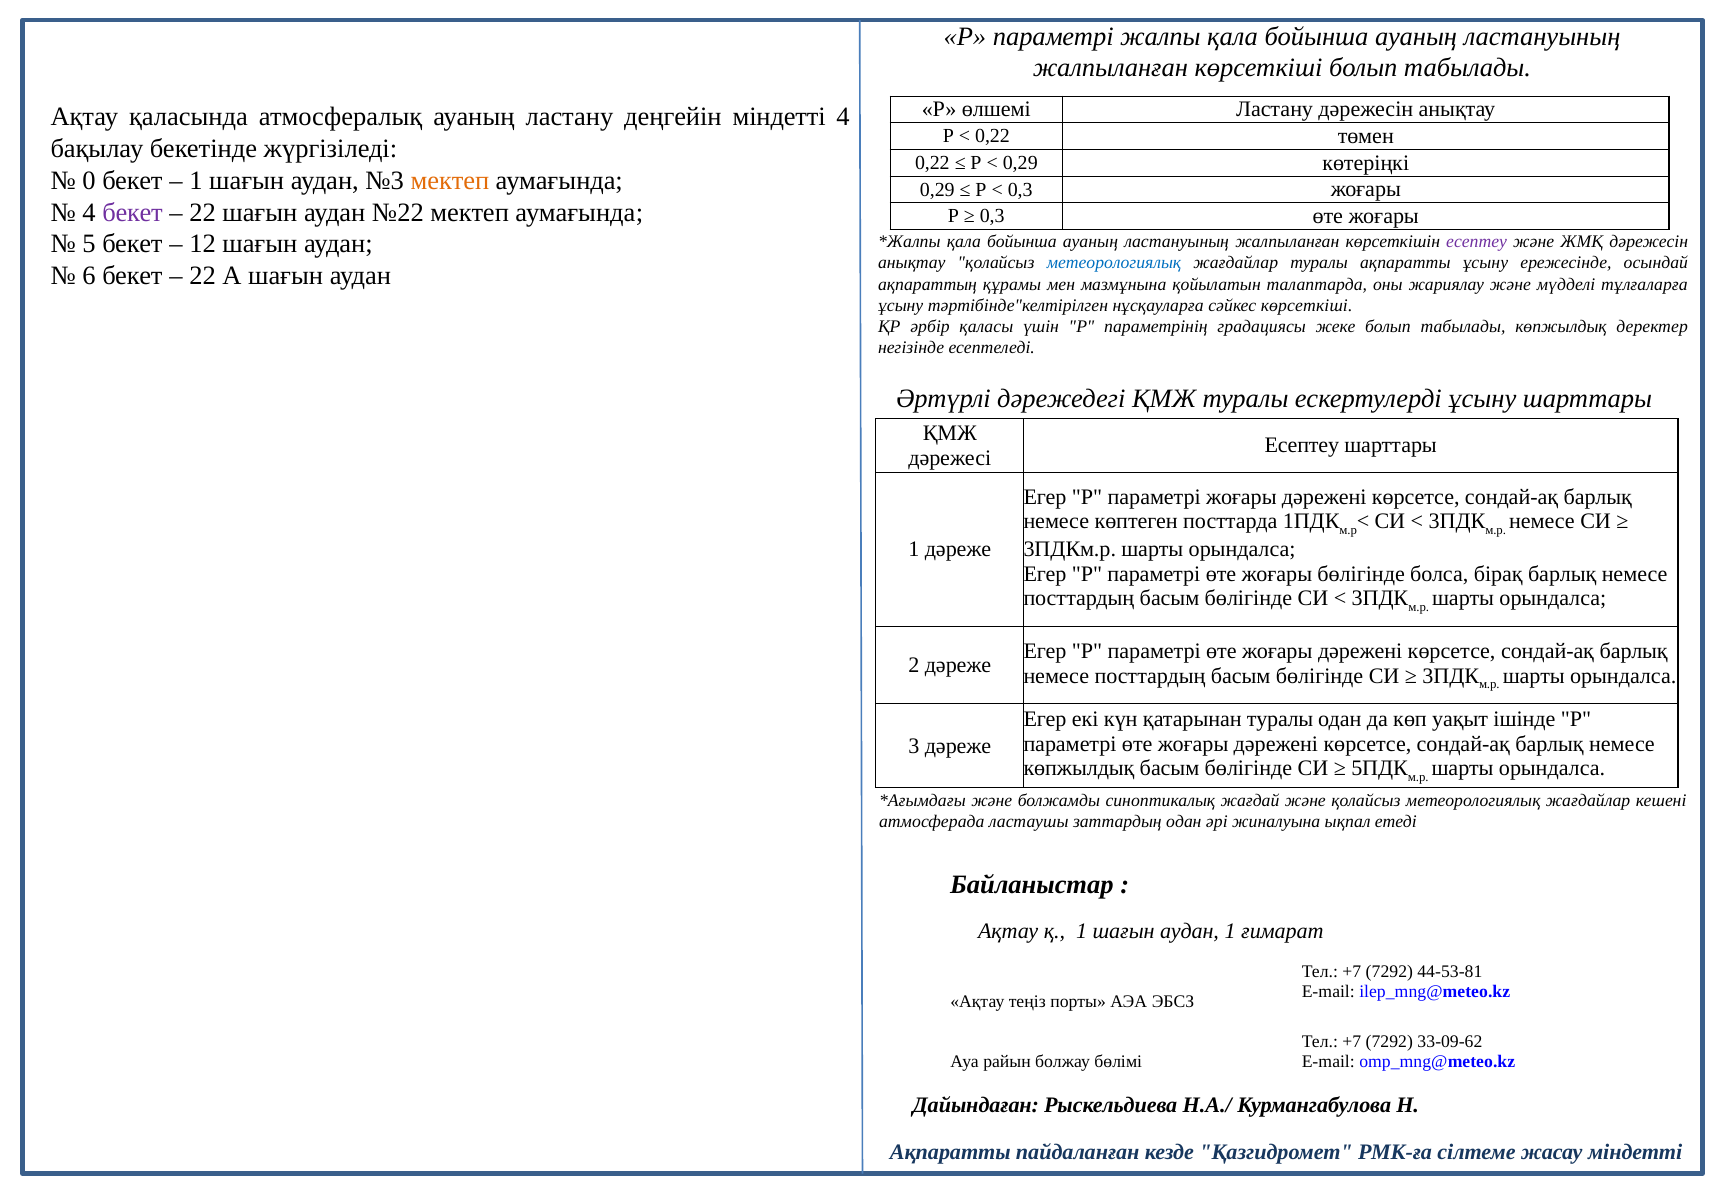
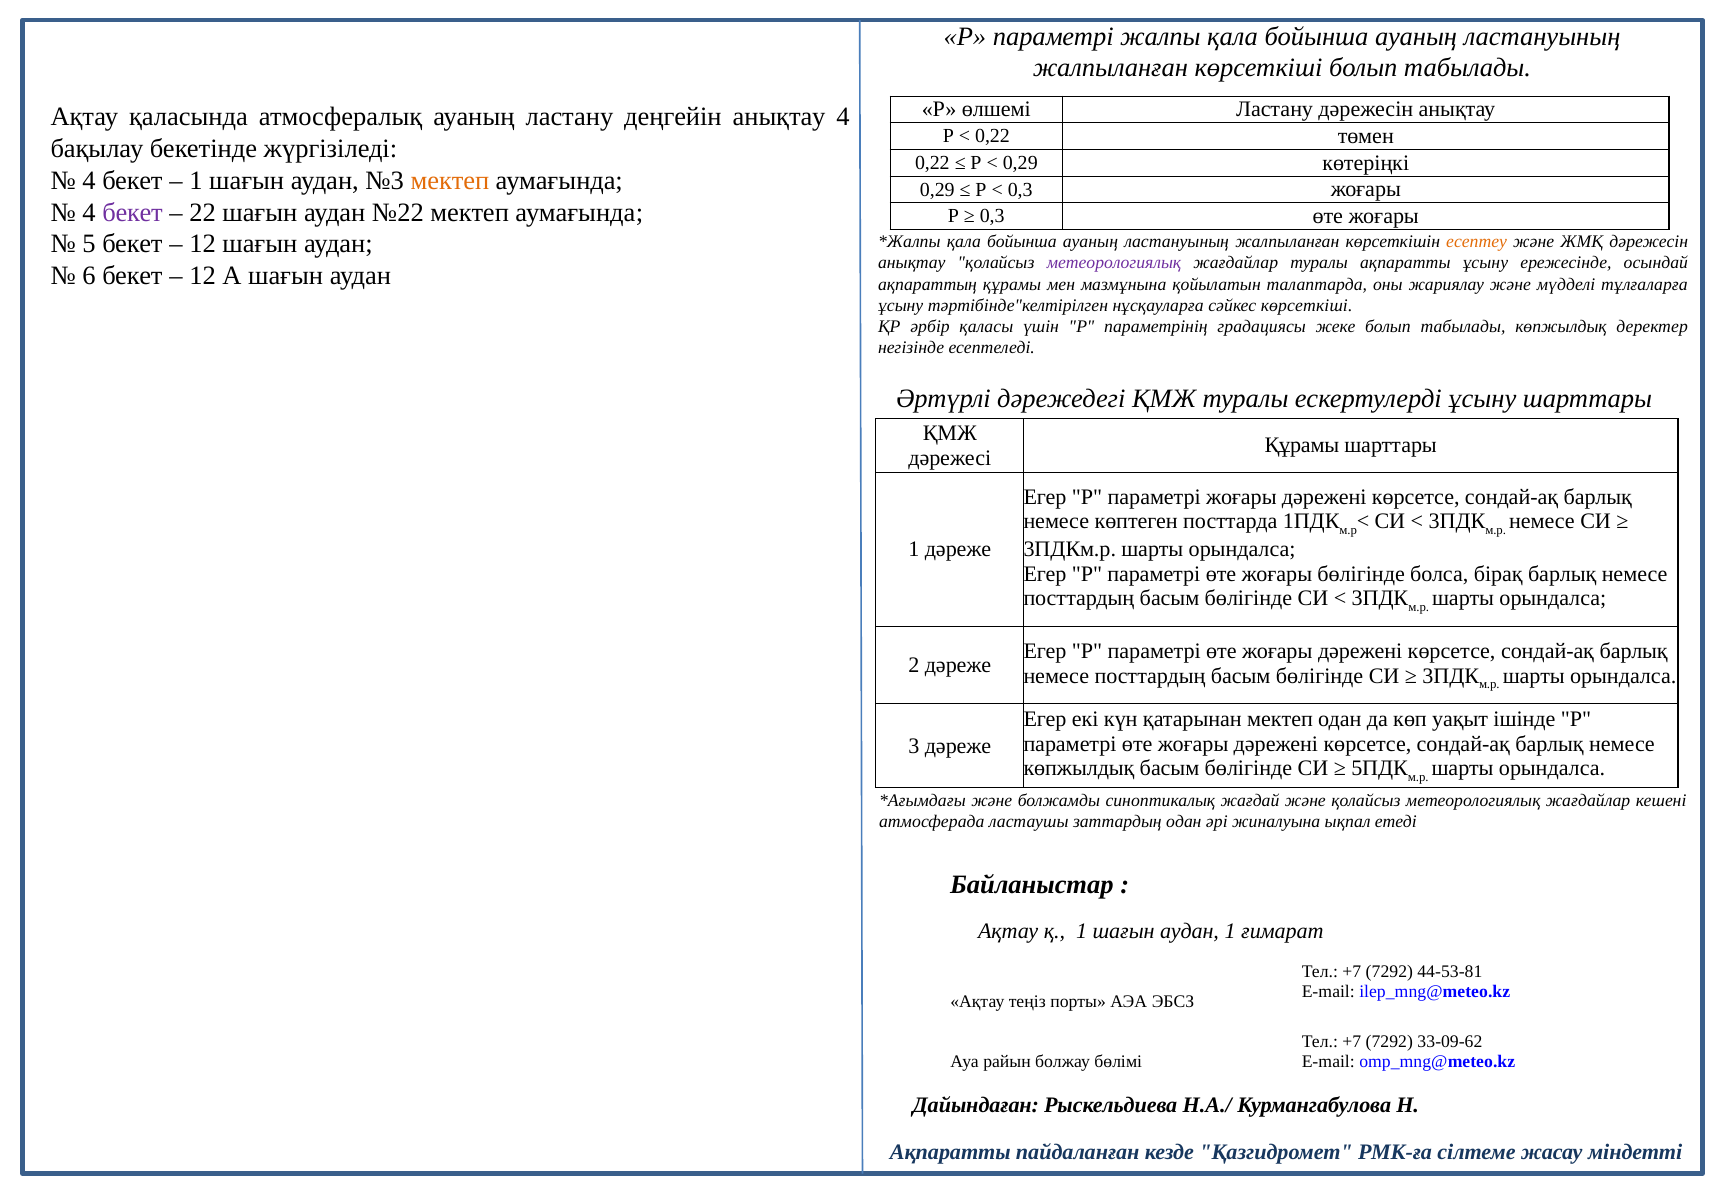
деңгейін міндетті: міндетті -> анықтау
0 at (89, 180): 0 -> 4
есептеу at (1477, 242) colour: purple -> orange
метеорологиялық at (1114, 263) colour: blue -> purple
22 at (203, 276): 22 -> 12
Есептеу at (1302, 446): Есептеу -> Құрамы
қатарынан туралы: туралы -> мектеп
